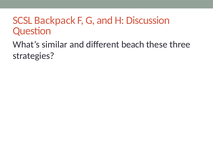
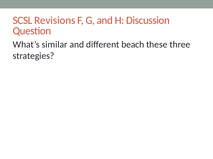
Backpack: Backpack -> Revisions
